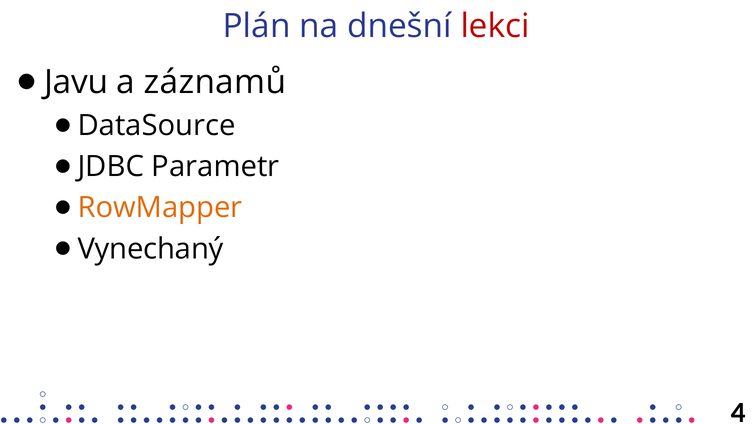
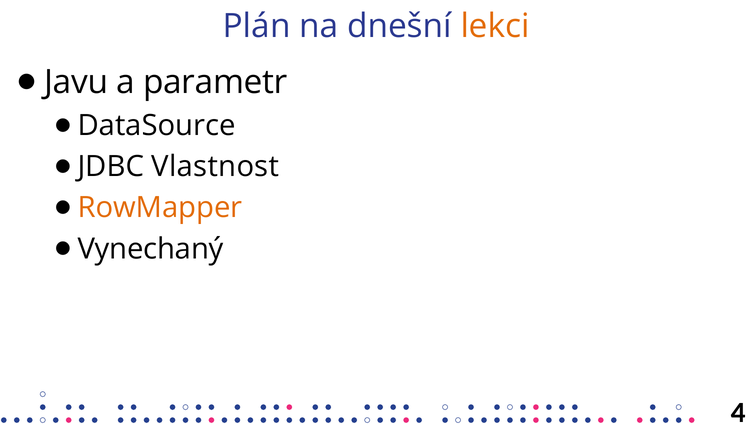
lekci colour: red -> orange
záznamů: záznamů -> parametr
Parametr: Parametr -> Vlastnost
